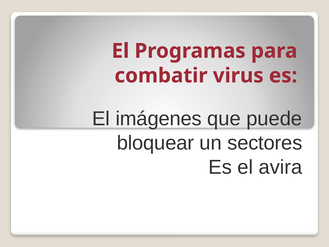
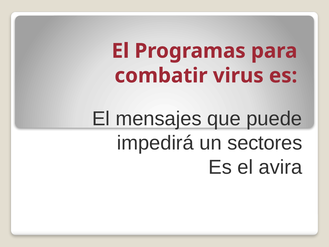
imágenes: imágenes -> mensajes
bloquear: bloquear -> impedirá
